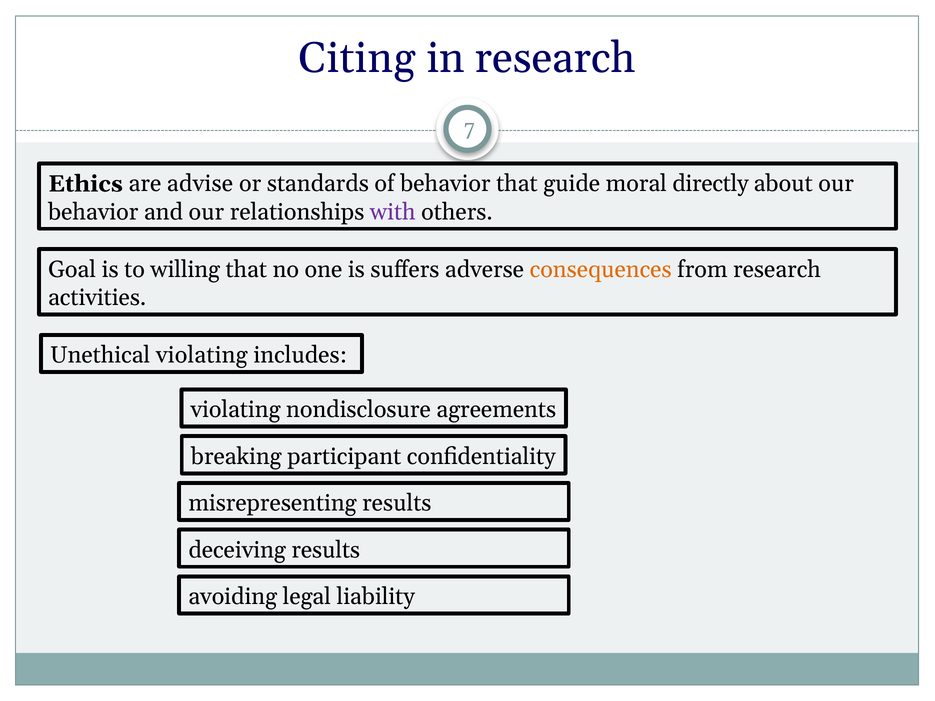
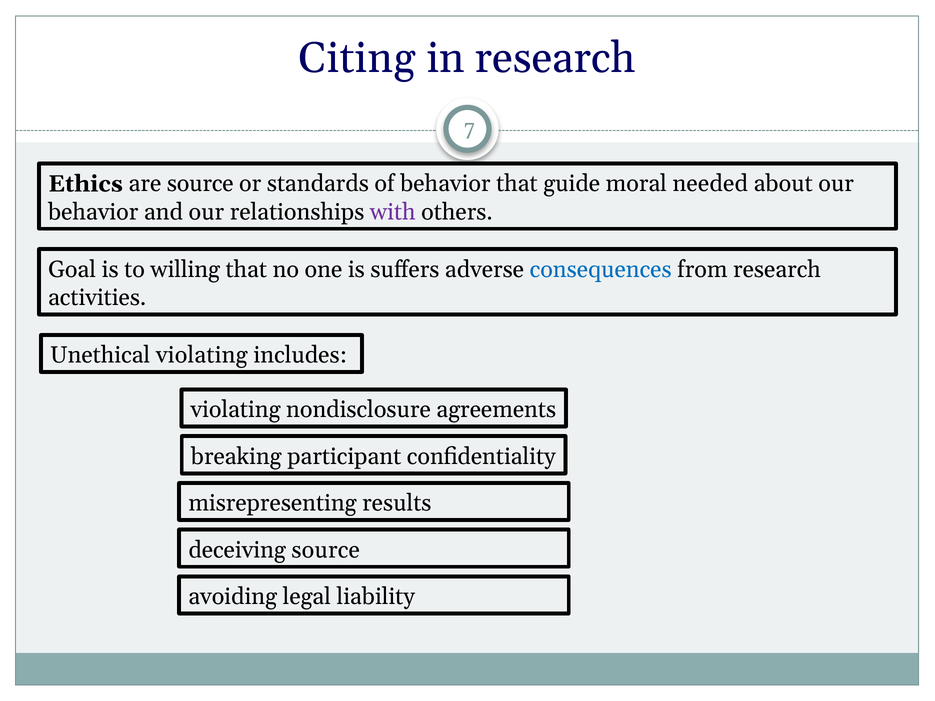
are advise: advise -> source
directly: directly -> needed
consequences colour: orange -> blue
deceiving results: results -> source
